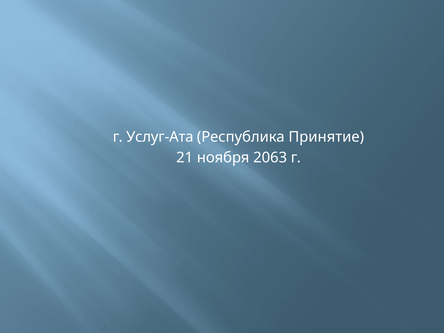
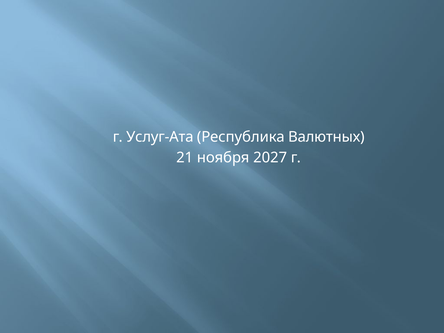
Принятие: Принятие -> Валютных
2063: 2063 -> 2027
